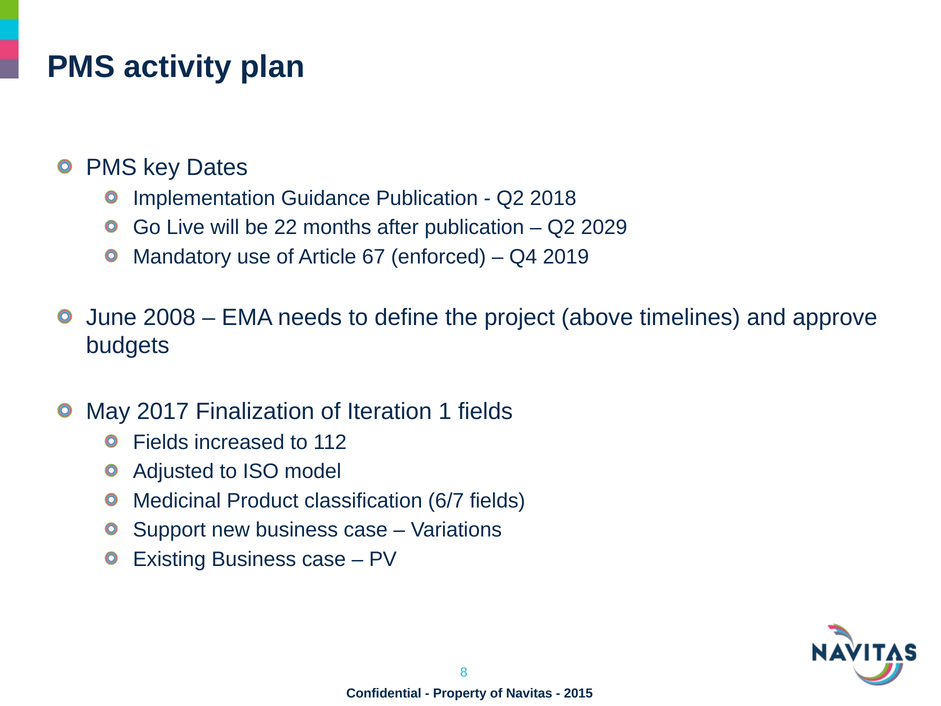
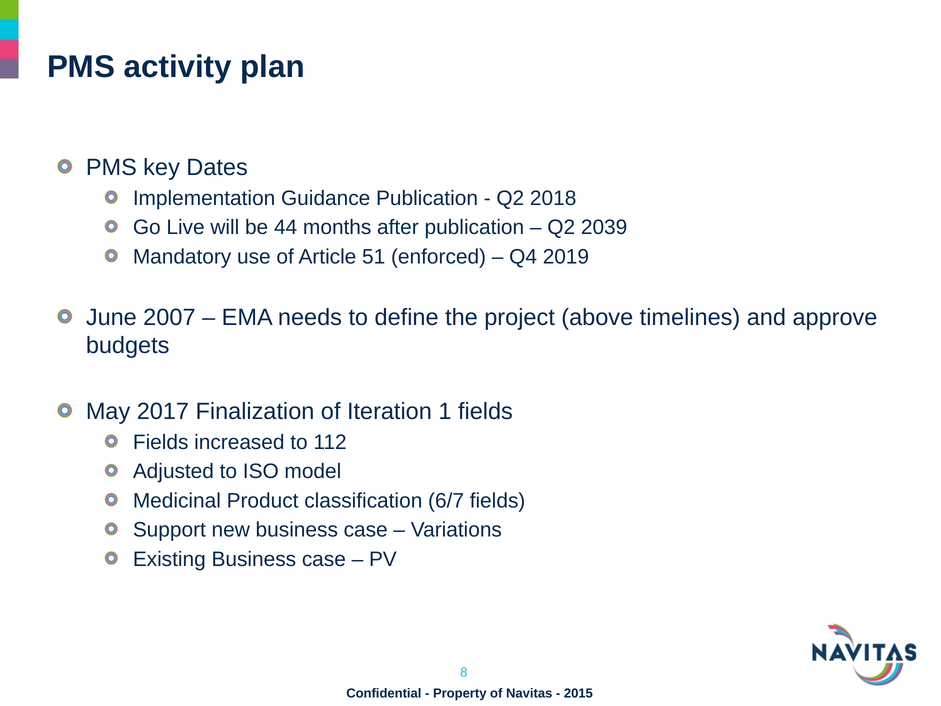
22: 22 -> 44
2029: 2029 -> 2039
67: 67 -> 51
2008: 2008 -> 2007
